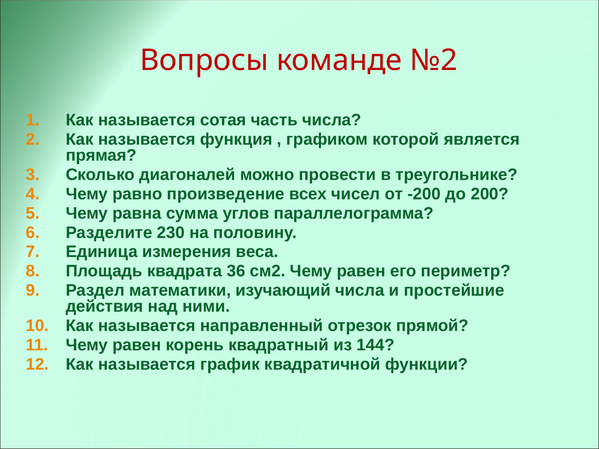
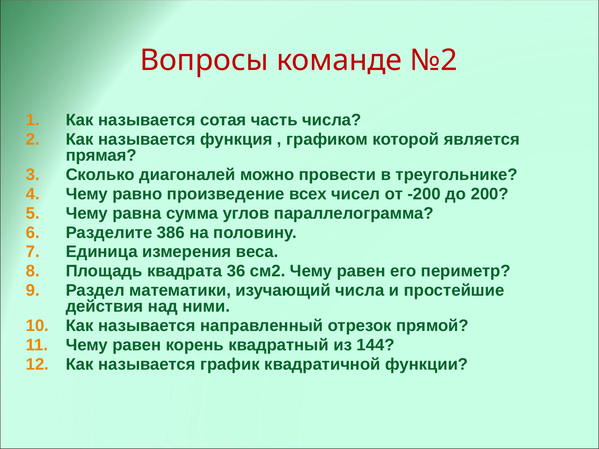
230: 230 -> 386
